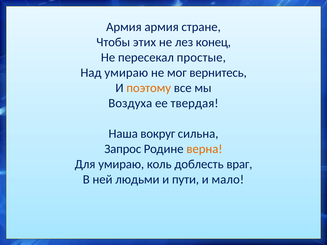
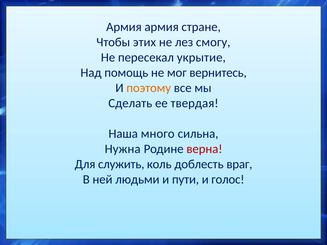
конец: конец -> смогу
простые: простые -> укрытие
Над умираю: умираю -> помощь
Воздуха: Воздуха -> Сделать
вокруг: вокруг -> много
Запрос: Запрос -> Нужна
верна colour: orange -> red
Для умираю: умираю -> служить
мало: мало -> голос
